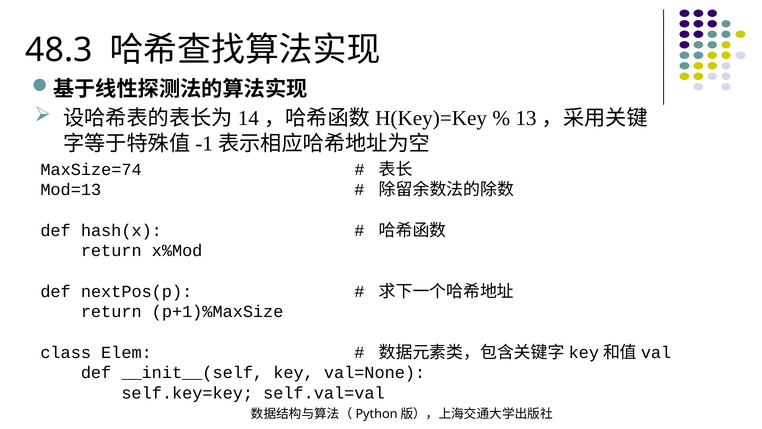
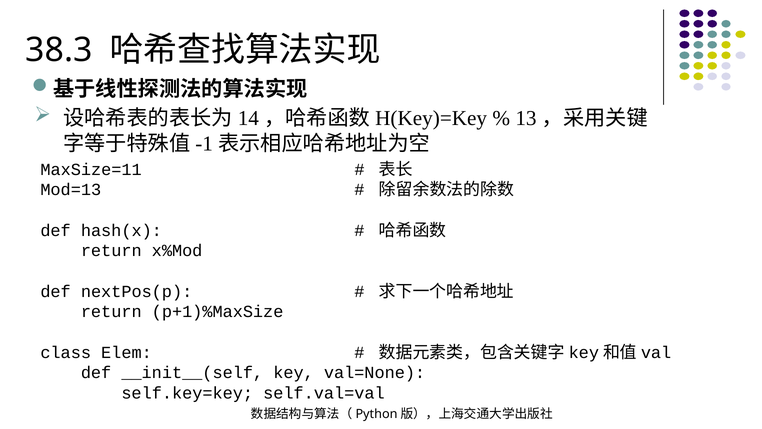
48.3: 48.3 -> 38.3
MaxSize=74: MaxSize=74 -> MaxSize=11
